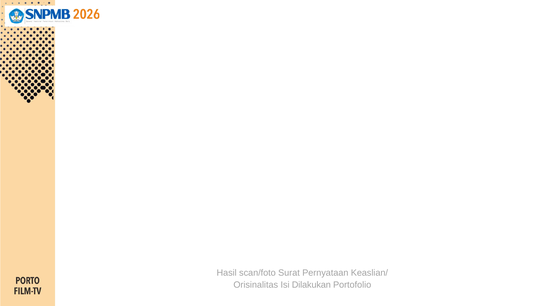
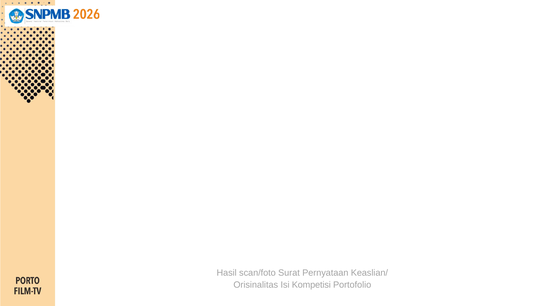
Dilakukan: Dilakukan -> Kompetisi
